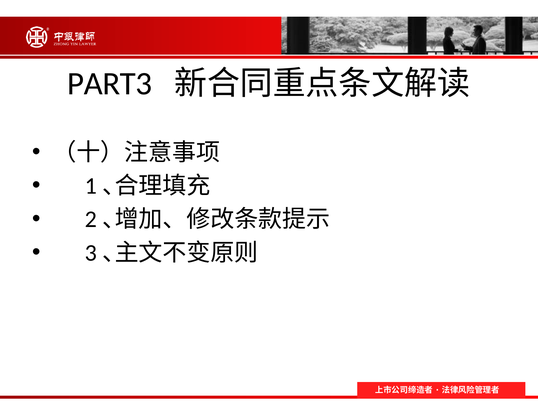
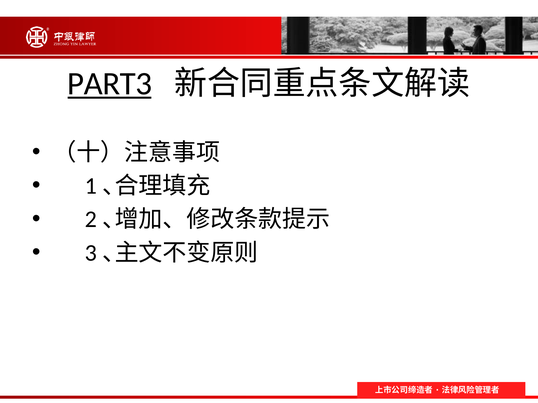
PART3 underline: none -> present
